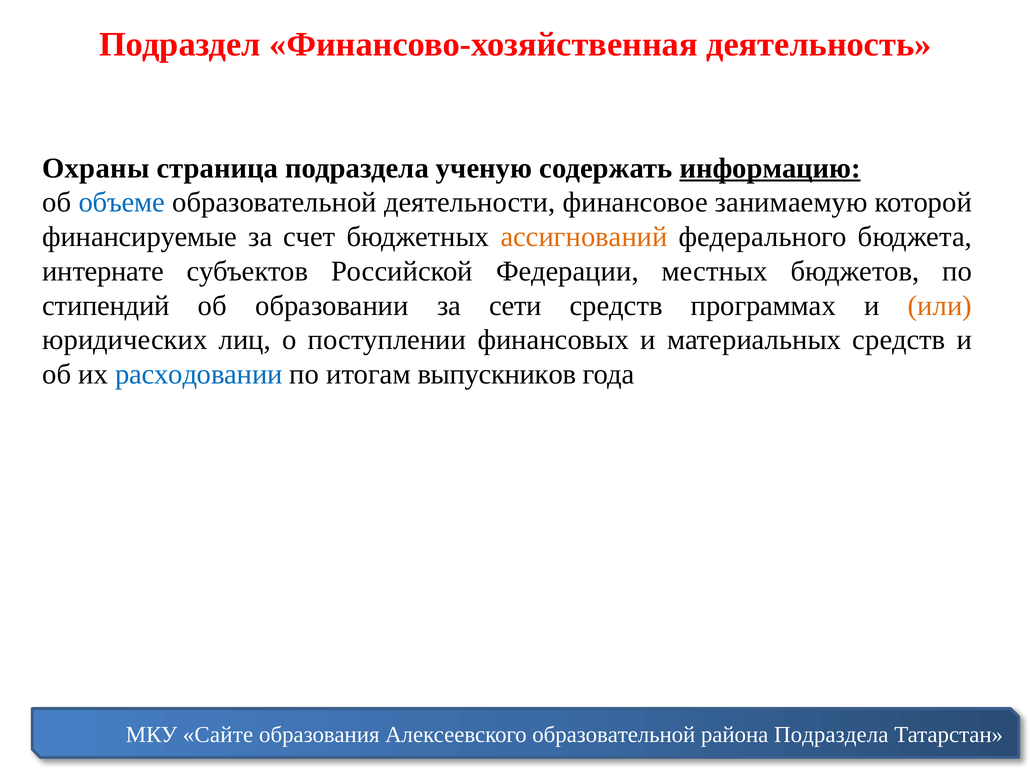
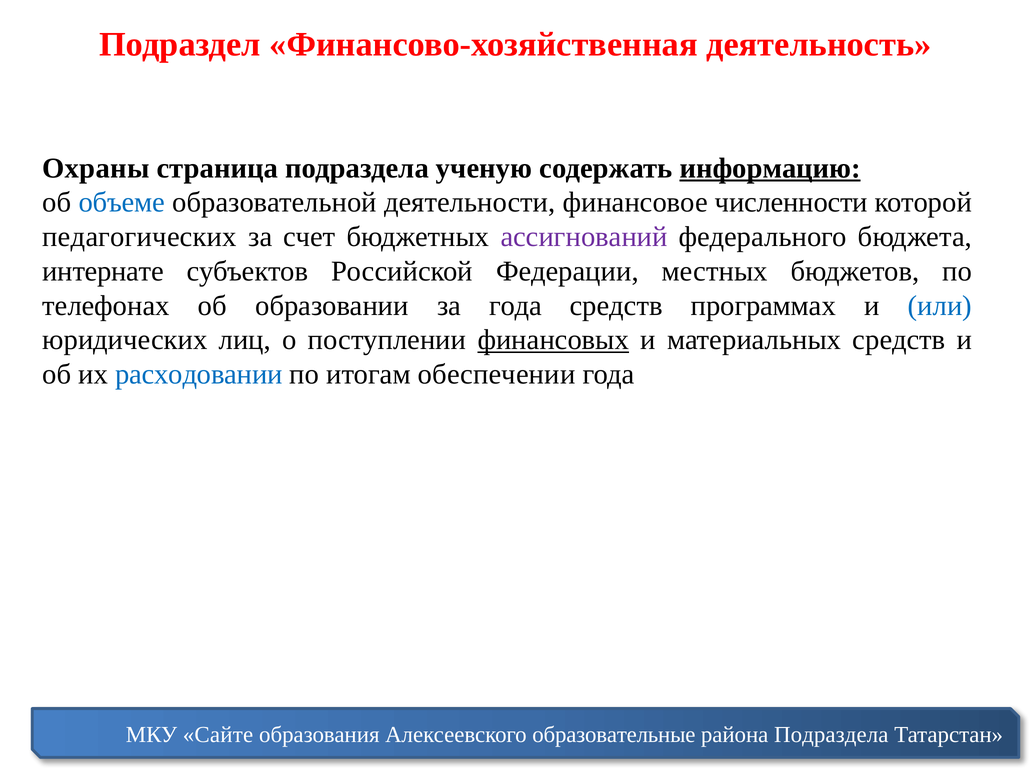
занимаемую: занимаемую -> численности
финансируемые: финансируемые -> педагогических
ассигнований colour: orange -> purple
стипендий: стипендий -> телефонах
за сети: сети -> года
или colour: orange -> blue
финансовых underline: none -> present
выпускников: выпускников -> обеспечении
Алексеевского образовательной: образовательной -> образовательные
